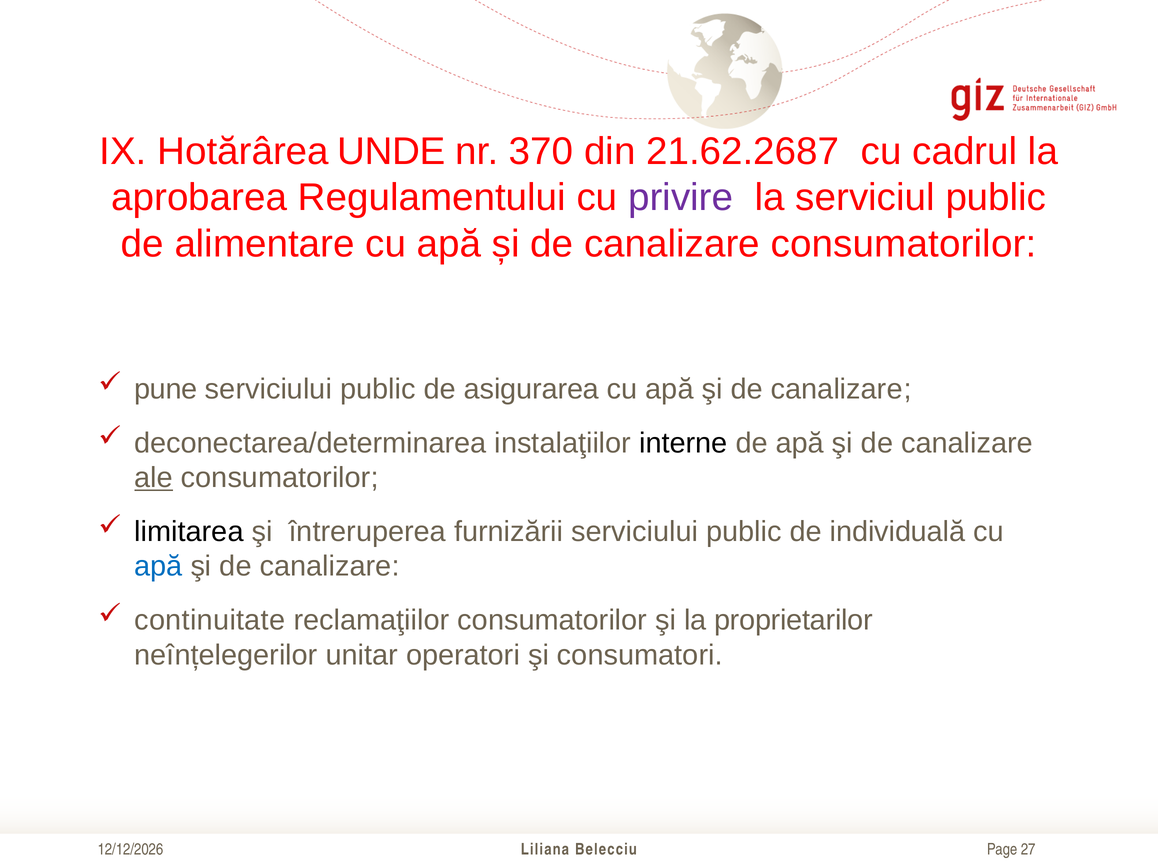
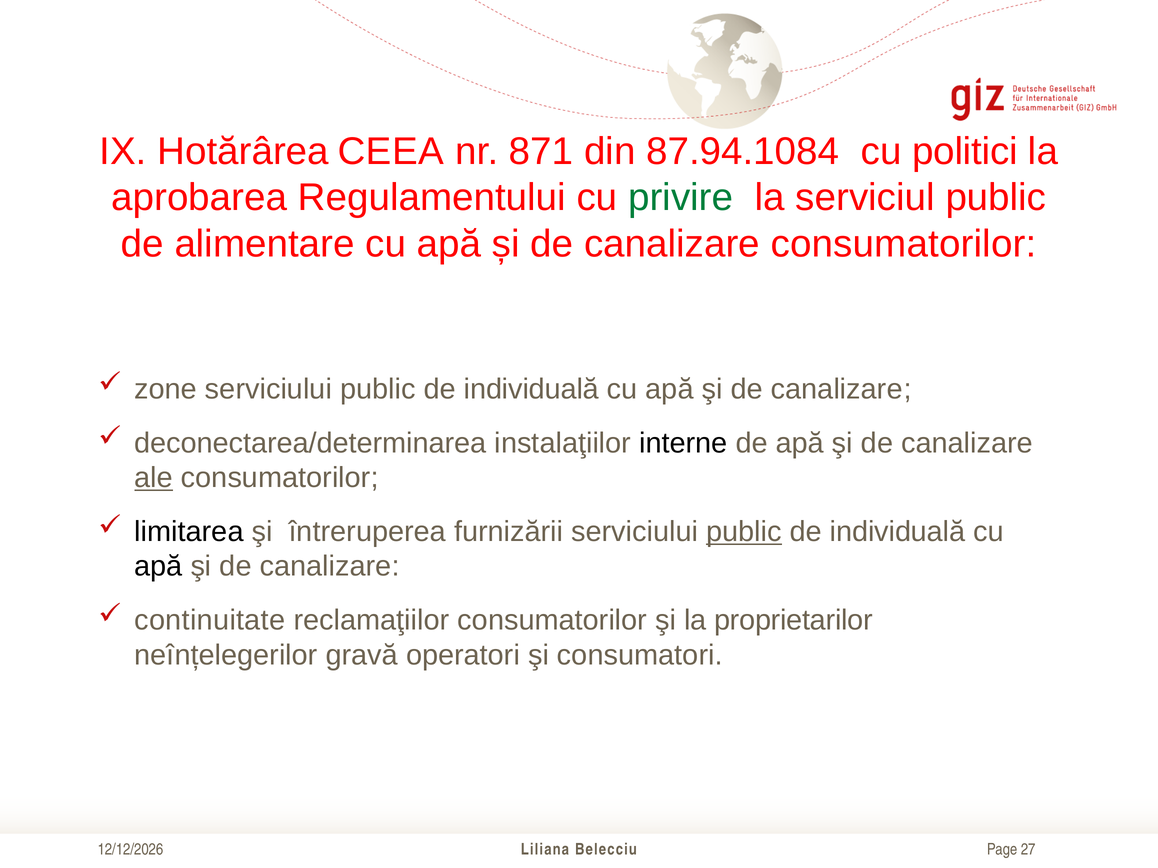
UNDE: UNDE -> CEEA
370: 370 -> 871
21.62.2687: 21.62.2687 -> 87.94.1084
cadrul: cadrul -> politici
privire colour: purple -> green
pune: pune -> zone
asigurarea at (531, 389): asigurarea -> individuală
public at (744, 532) underline: none -> present
apă at (158, 567) colour: blue -> black
unitar: unitar -> gravă
